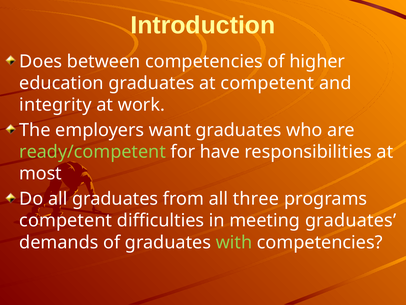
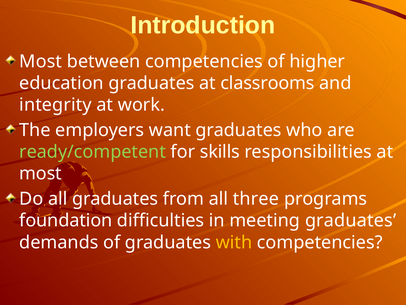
Does at (41, 61): Does -> Most
at competent: competent -> classrooms
have: have -> skills
competent at (66, 220): competent -> foundation
with colour: light green -> yellow
